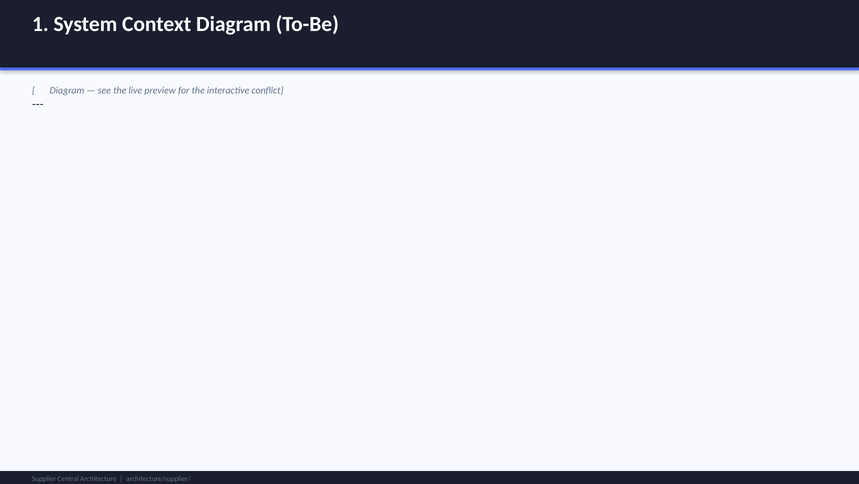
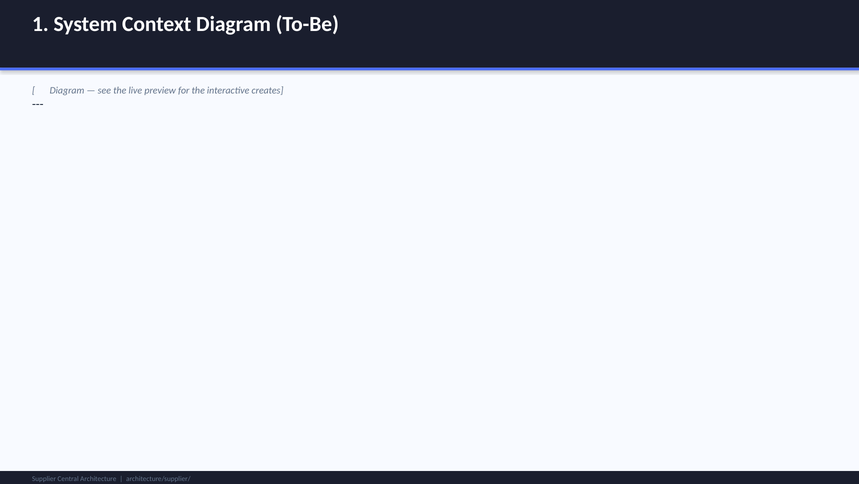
conflict: conflict -> creates
